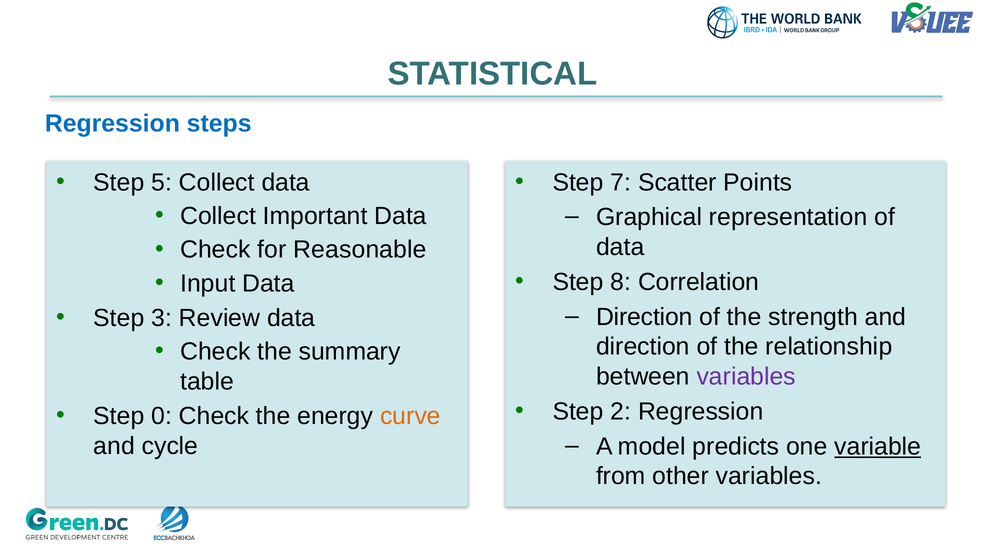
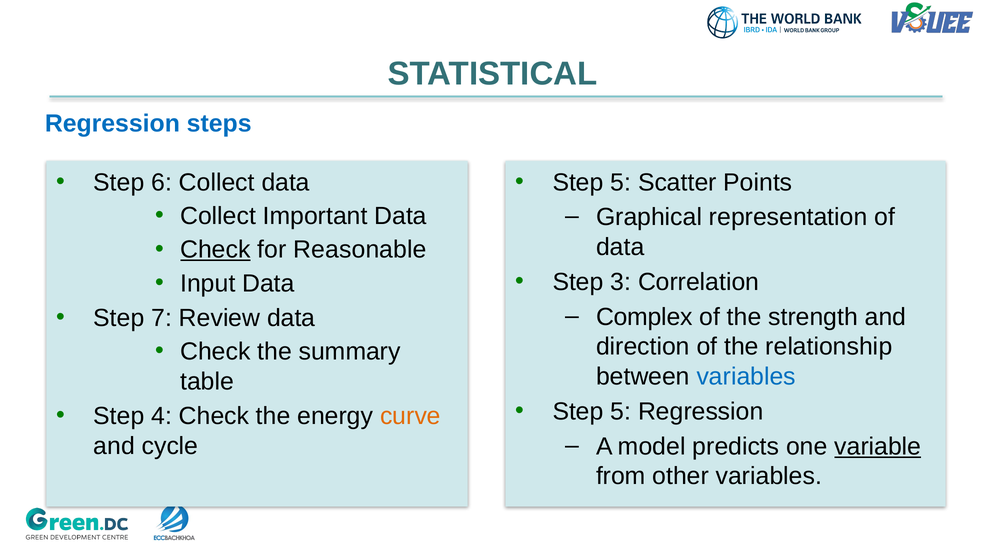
5: 5 -> 6
7 at (621, 182): 7 -> 5
Check at (215, 250) underline: none -> present
8: 8 -> 3
Direction at (644, 317): Direction -> Complex
3: 3 -> 7
variables at (746, 376) colour: purple -> blue
2 at (621, 412): 2 -> 5
0: 0 -> 4
